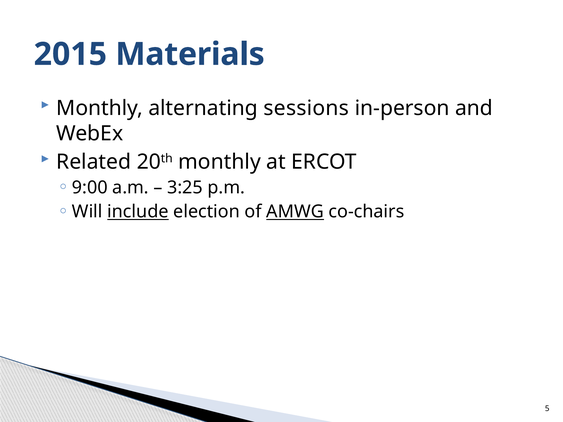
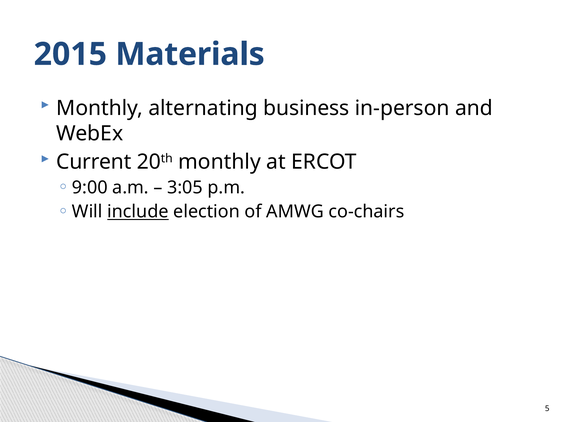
sessions: sessions -> business
Related: Related -> Current
3:25: 3:25 -> 3:05
AMWG underline: present -> none
